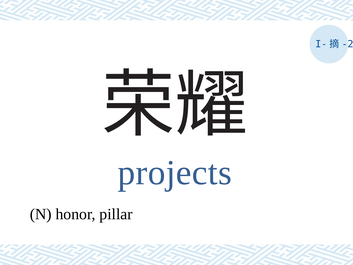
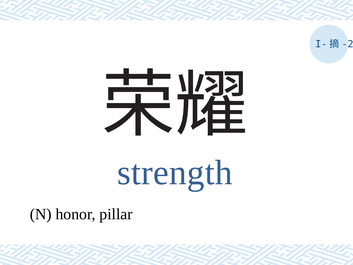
projects: projects -> strength
